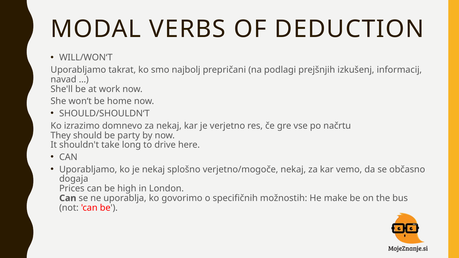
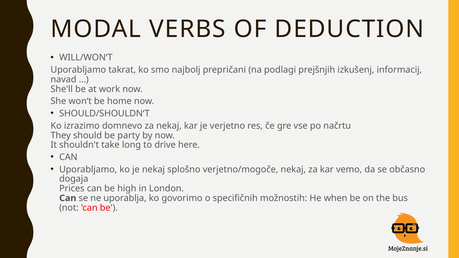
make: make -> when
